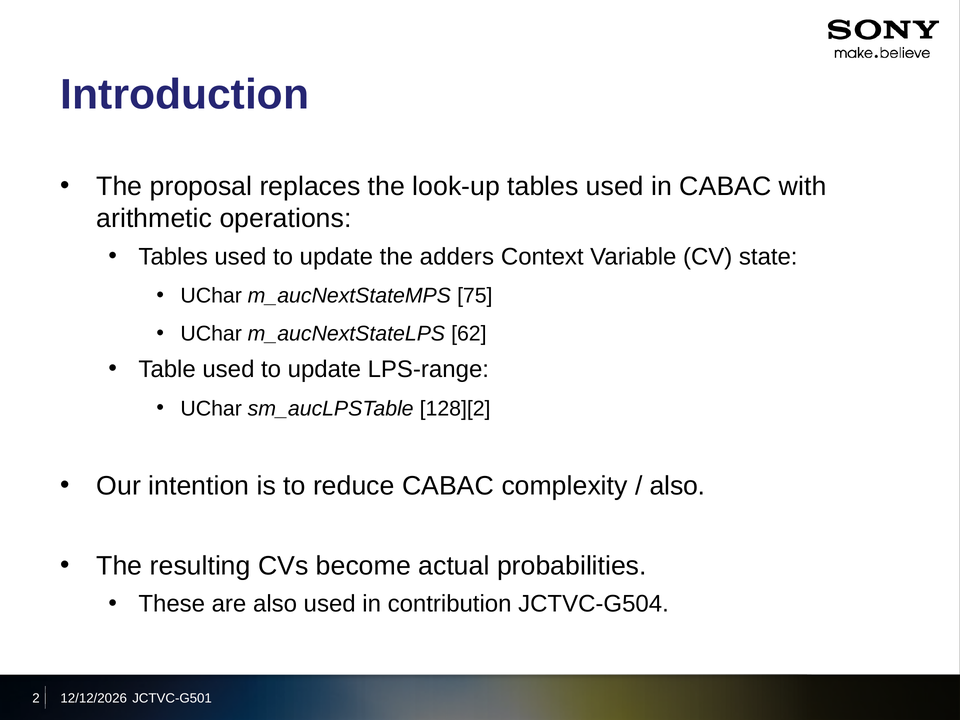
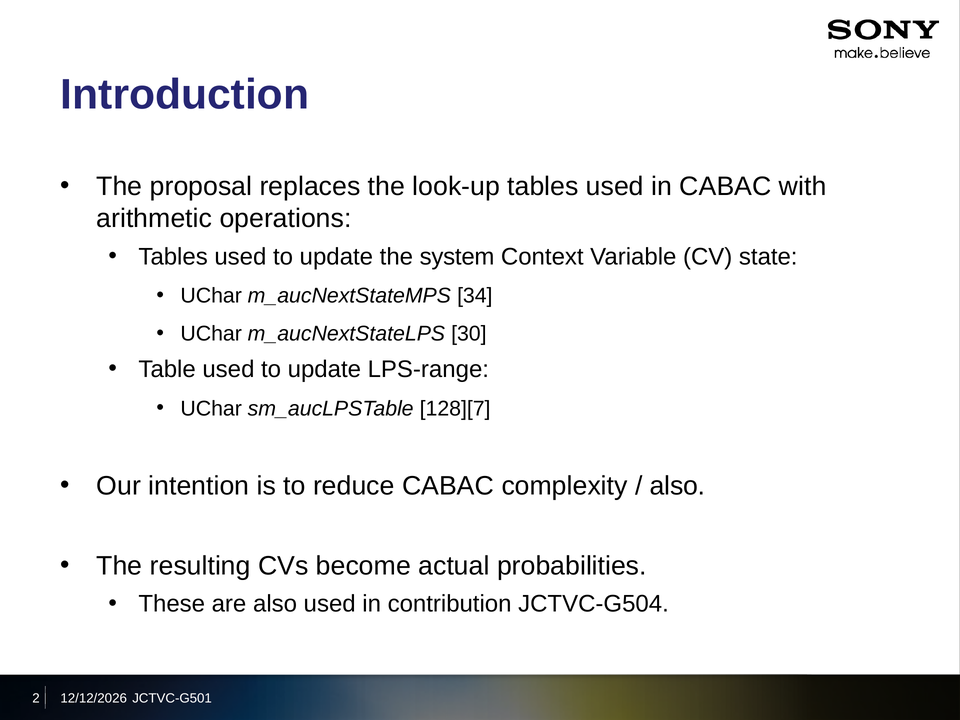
adders: adders -> system
75: 75 -> 34
62: 62 -> 30
128][2: 128][2 -> 128][7
